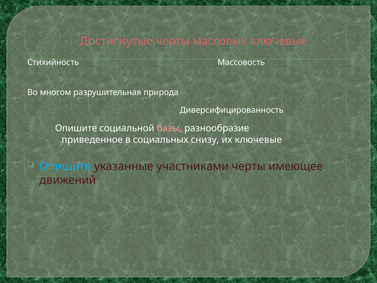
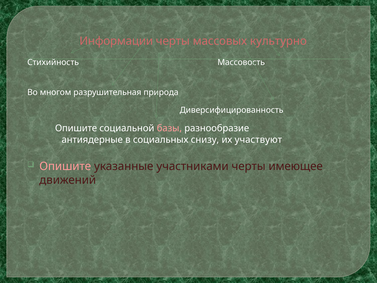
Достигнутые: Достигнутые -> Информации
массовых ключевые: ключевые -> культурно
приведенное: приведенное -> антиядерные
их ключевые: ключевые -> участвуют
Опишите at (65, 166) colour: light blue -> pink
